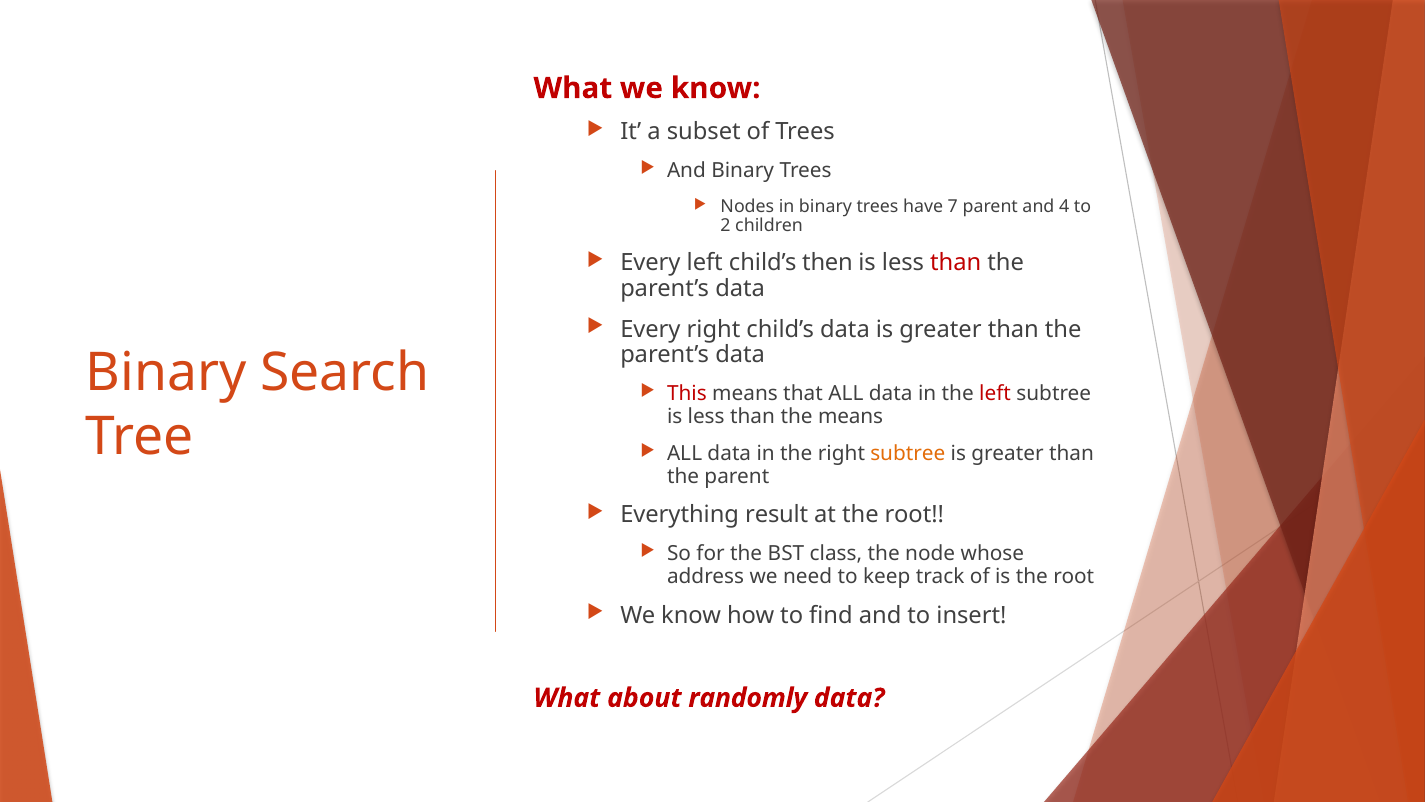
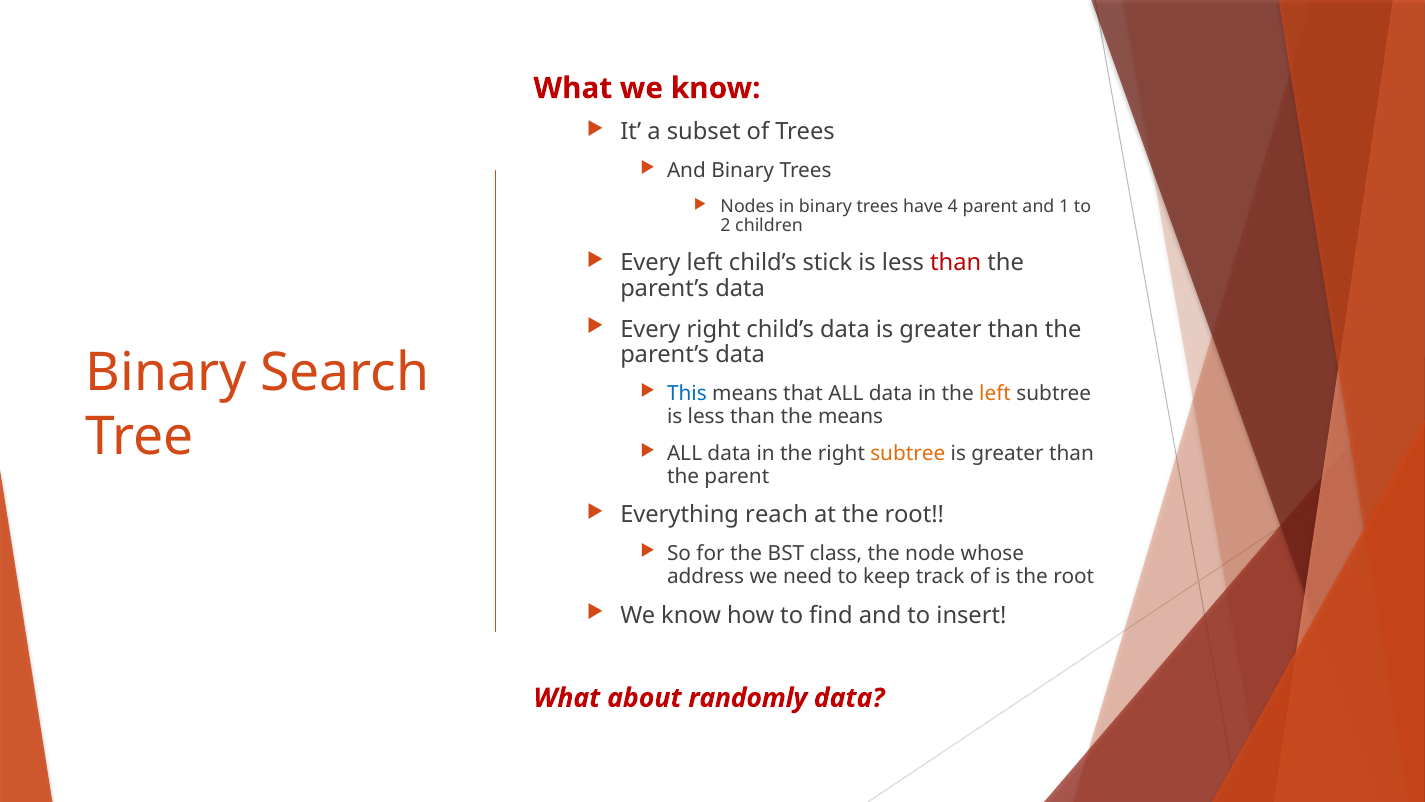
7: 7 -> 4
4: 4 -> 1
then: then -> stick
This colour: red -> blue
left at (995, 394) colour: red -> orange
result: result -> reach
